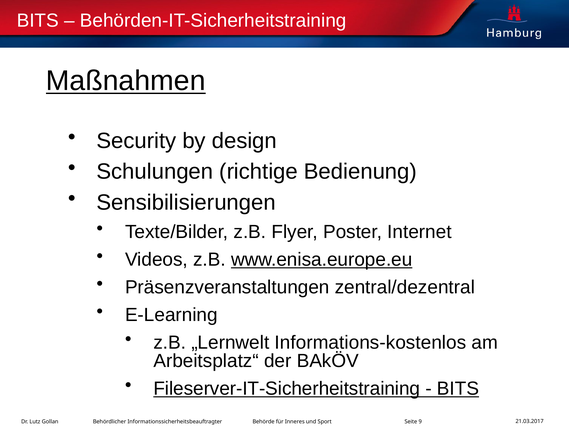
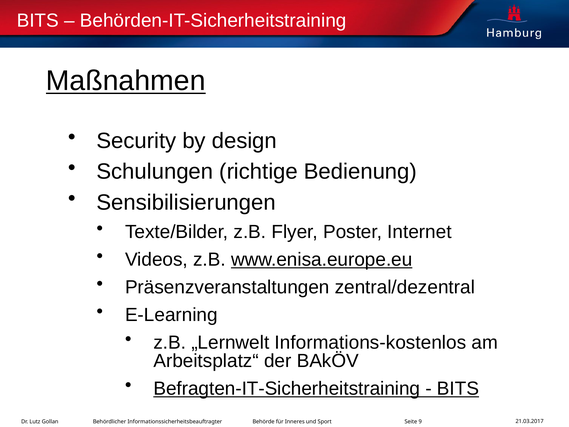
Fileserver-IT-Sicherheitstraining: Fileserver-IT-Sicherheitstraining -> Befragten-IT-Sicherheitstraining
